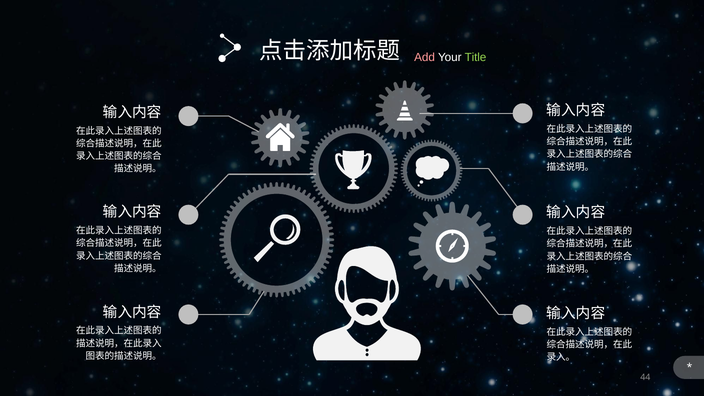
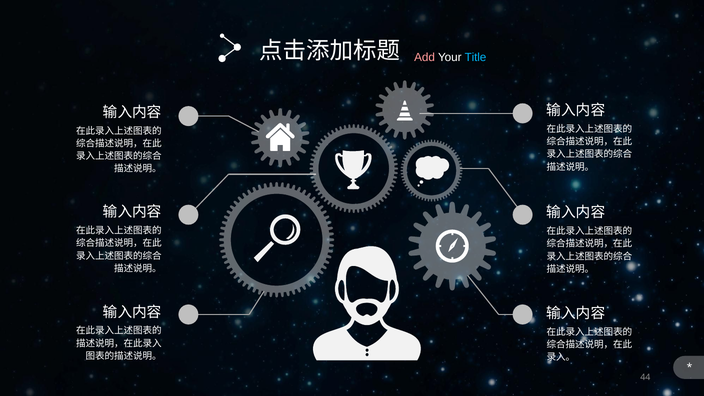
Title colour: light green -> light blue
